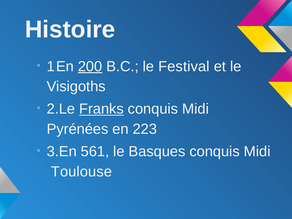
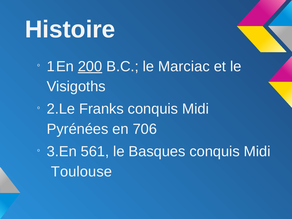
Festival: Festival -> Marciac
Franks underline: present -> none
223: 223 -> 706
